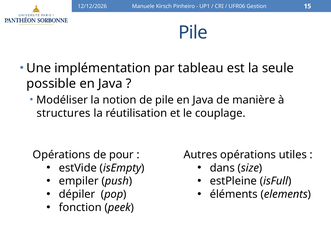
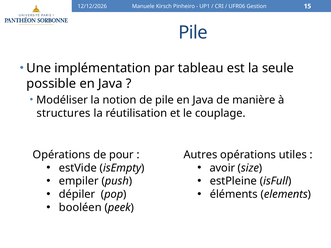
dans: dans -> avoir
fonction: fonction -> booléen
